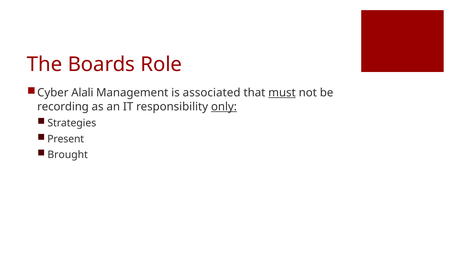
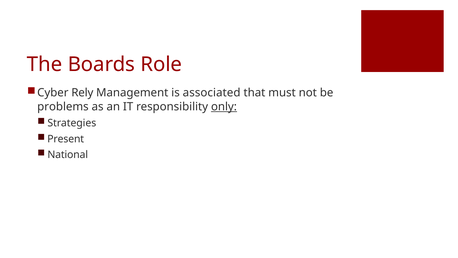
Alali: Alali -> Rely
must underline: present -> none
recording: recording -> problems
Brought: Brought -> National
